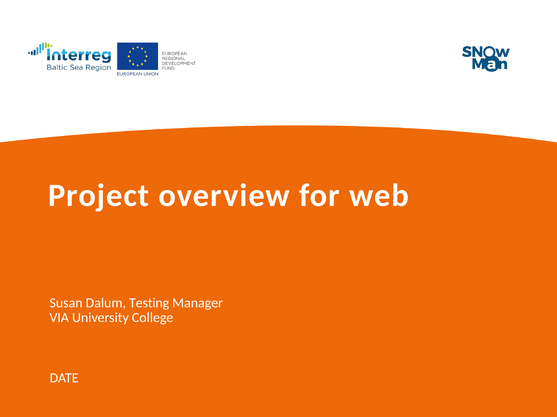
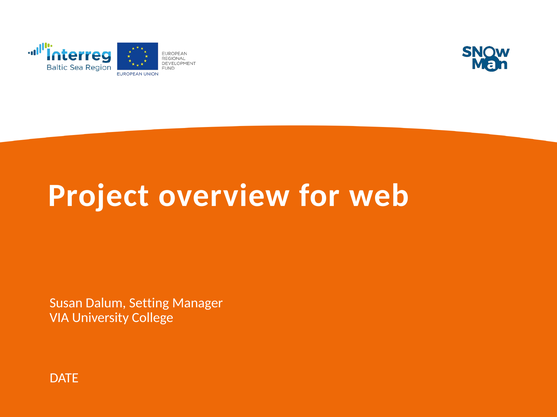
Testing: Testing -> Setting
